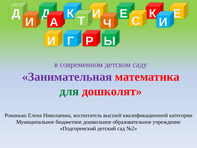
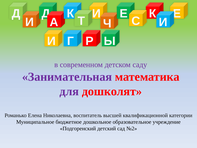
для colour: green -> purple
